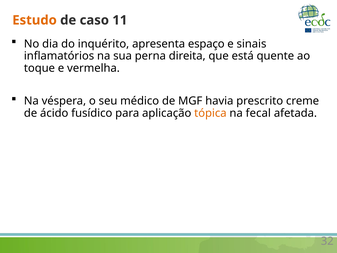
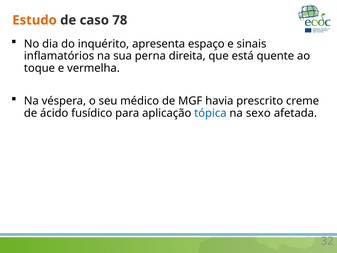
11: 11 -> 78
tópica colour: orange -> blue
fecal: fecal -> sexo
